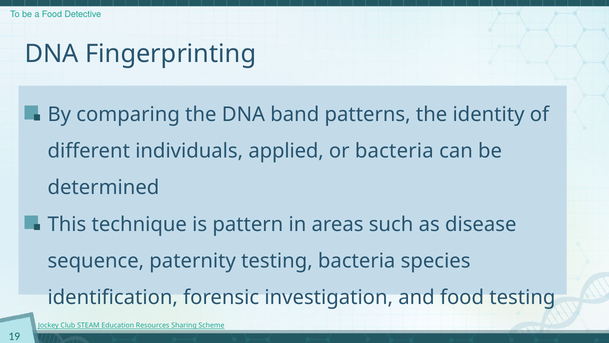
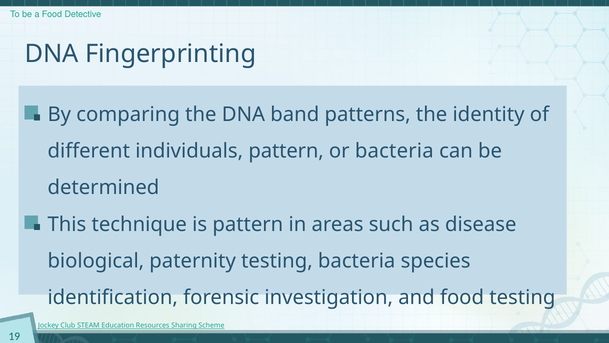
individuals applied: applied -> pattern
sequence: sequence -> biological
